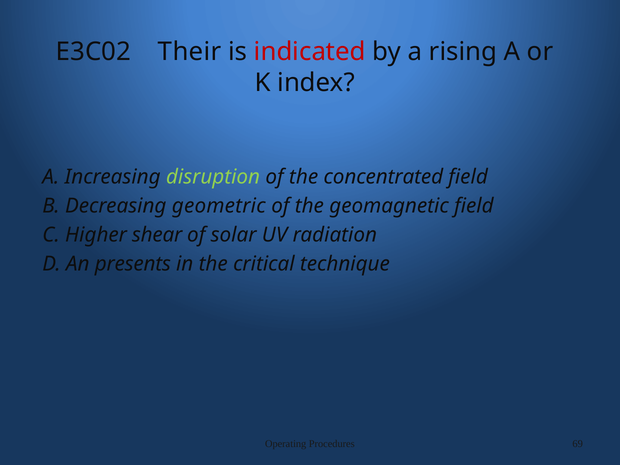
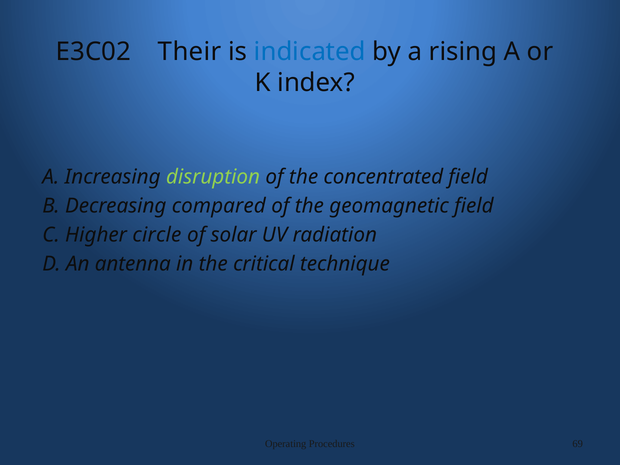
indicated colour: red -> blue
geometric: geometric -> compared
shear: shear -> circle
presents: presents -> antenna
